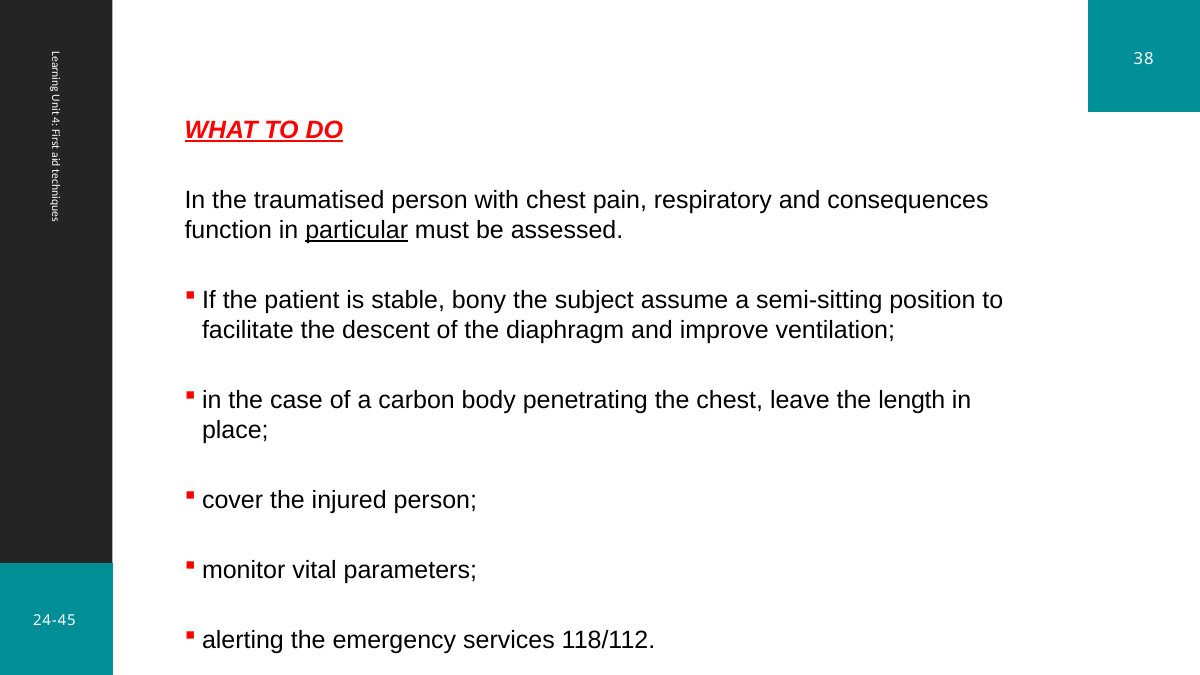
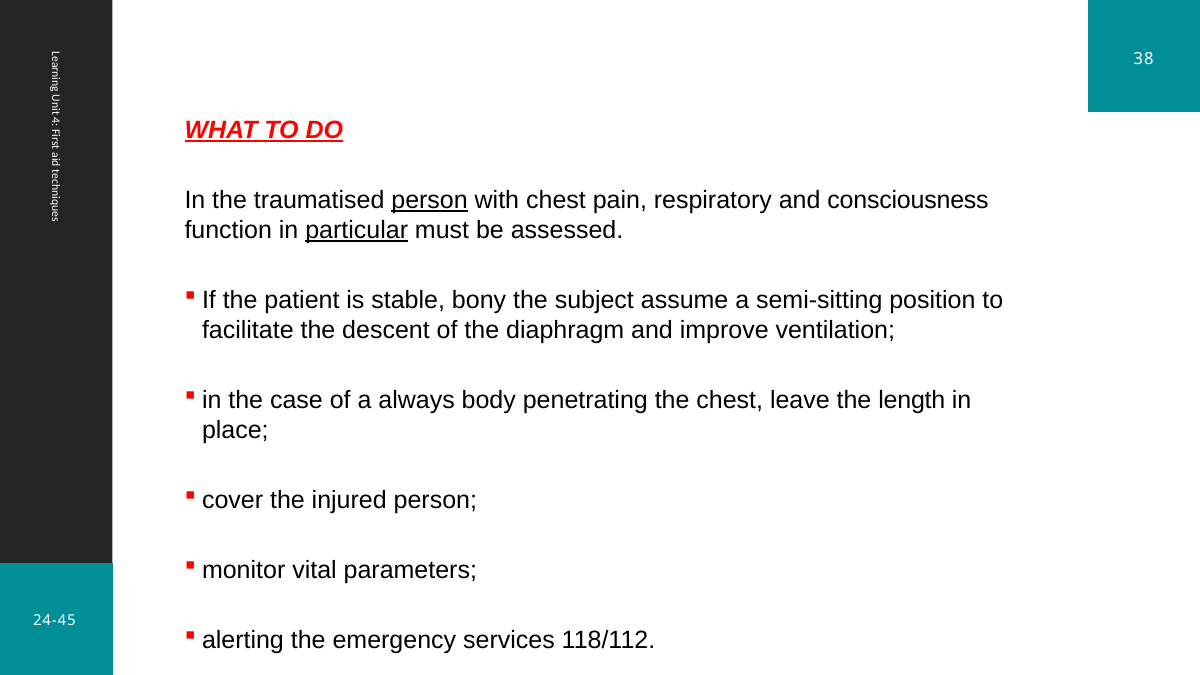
person at (430, 200) underline: none -> present
consequences: consequences -> consciousness
carbon: carbon -> always
